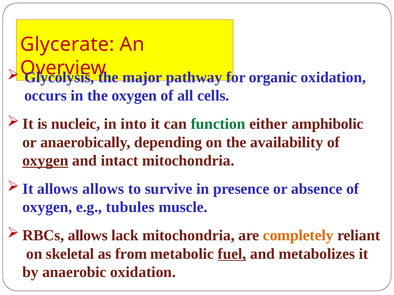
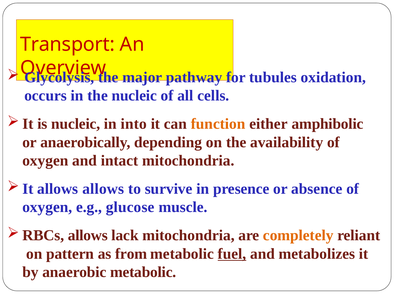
Glycerate: Glycerate -> Transport
organic: organic -> tubules
the oxygen: oxygen -> nucleic
function colour: green -> orange
oxygen at (45, 161) underline: present -> none
tubules: tubules -> glucose
skeletal: skeletal -> pattern
anaerobic oxidation: oxidation -> metabolic
